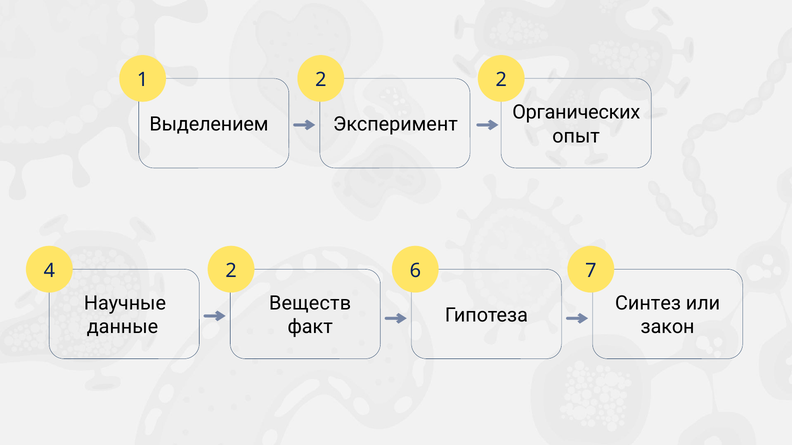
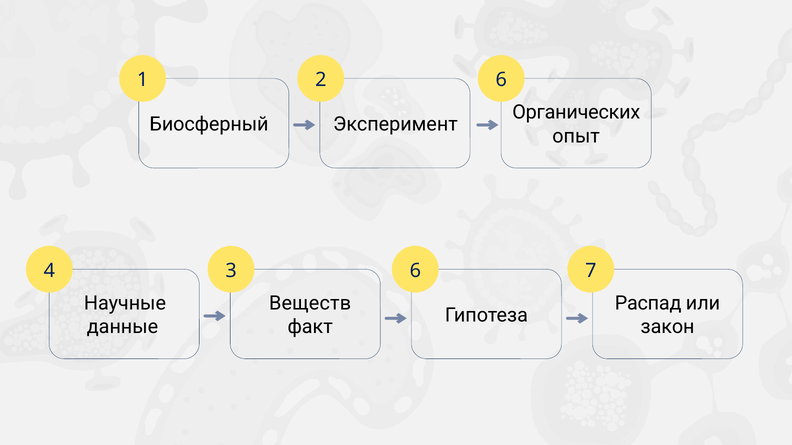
2 2: 2 -> 6
Выделением: Выделением -> Биосферный
4 2: 2 -> 3
Синтез: Синтез -> Распад
